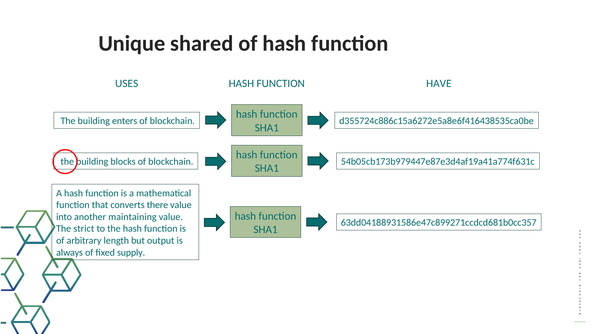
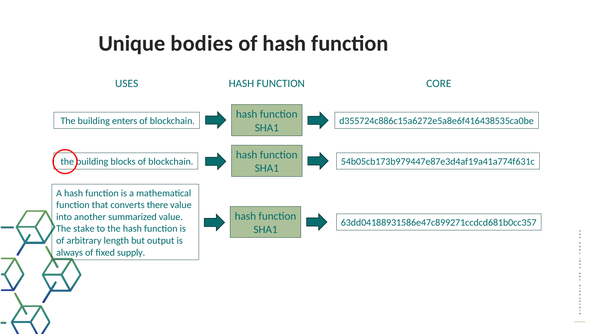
shared: shared -> bodies
HAVE: HAVE -> CORE
maintaining: maintaining -> summarized
strict: strict -> stake
